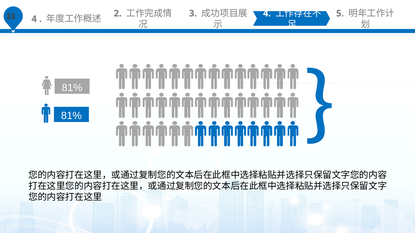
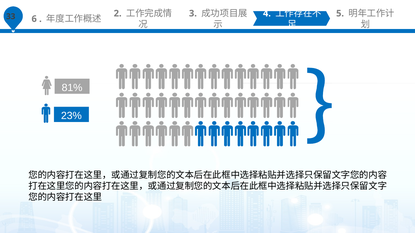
4 at (34, 19): 4 -> 6
81% at (71, 116): 81% -> 23%
